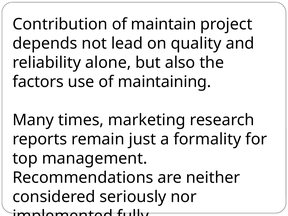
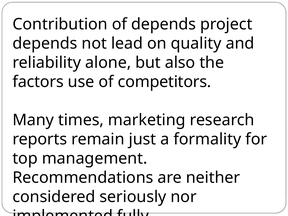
of maintain: maintain -> depends
maintaining: maintaining -> competitors
